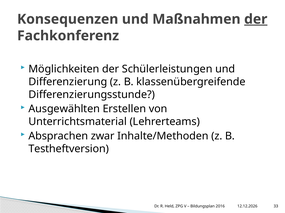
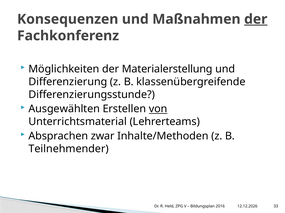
Schülerleistungen: Schülerleistungen -> Materialerstellung
von underline: none -> present
Testheftversion: Testheftversion -> Teilnehmender
